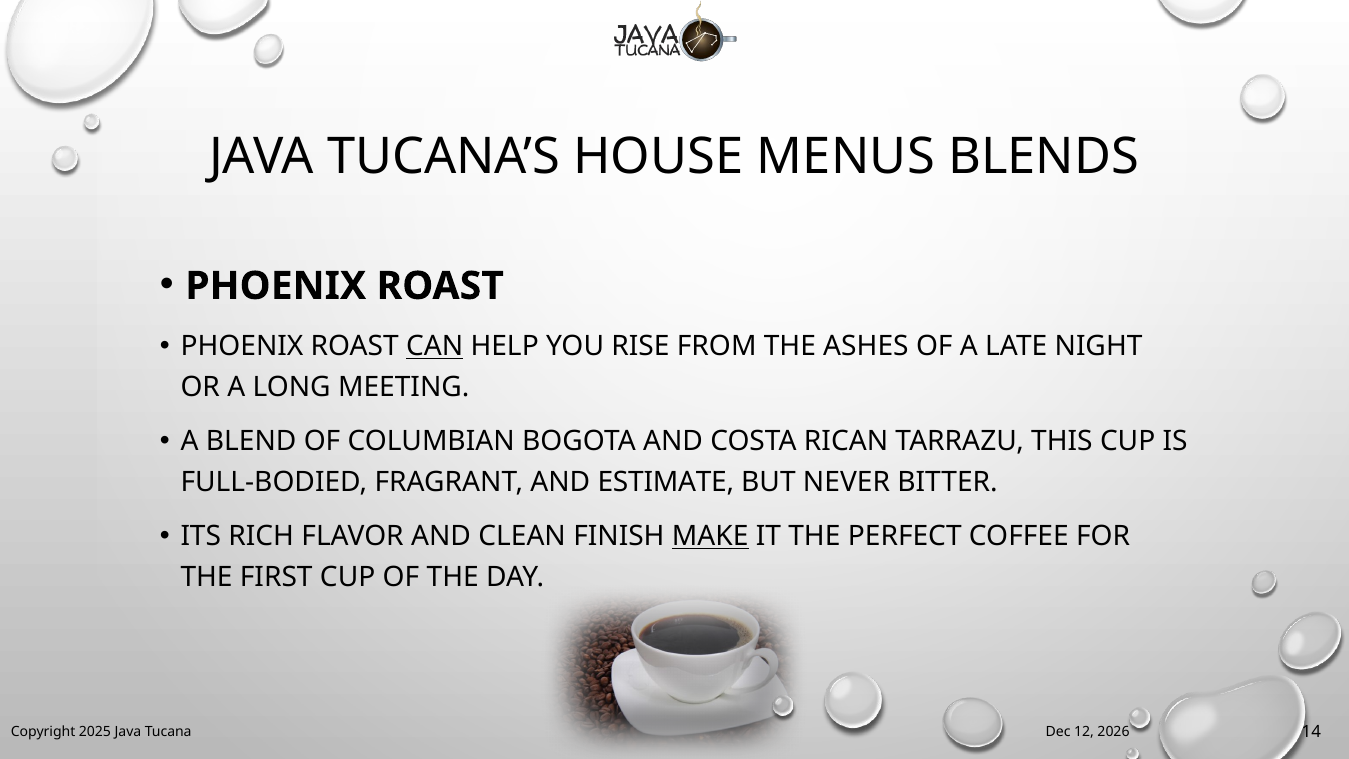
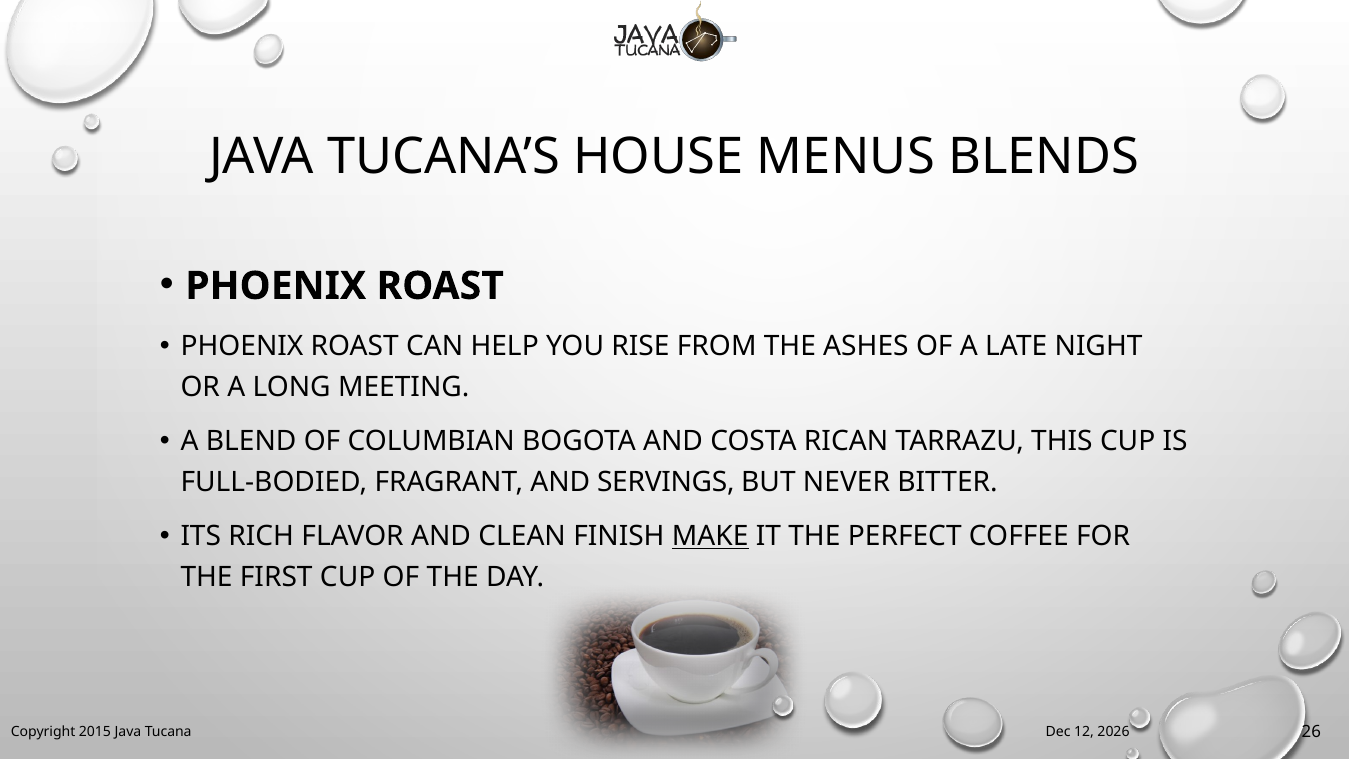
CAN underline: present -> none
ESTIMATE: ESTIMATE -> SERVINGS
2025: 2025 -> 2015
14: 14 -> 26
